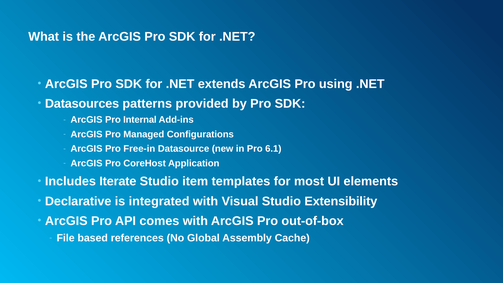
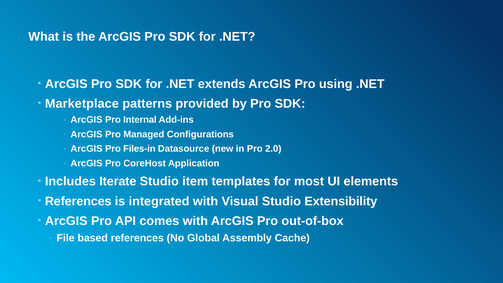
Datasources: Datasources -> Marketplace
Free-in: Free-in -> Files-in
6.1: 6.1 -> 2.0
Declarative at (78, 201): Declarative -> References
